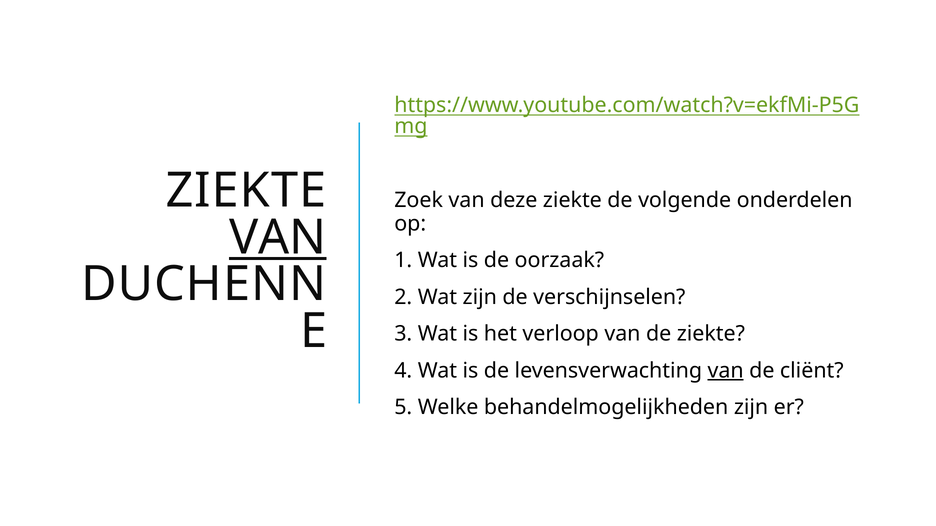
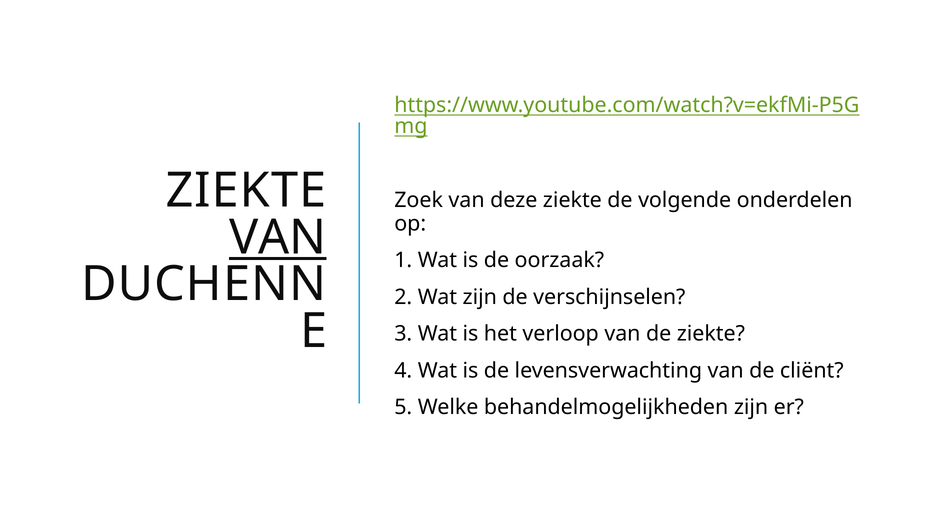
van at (726, 371) underline: present -> none
